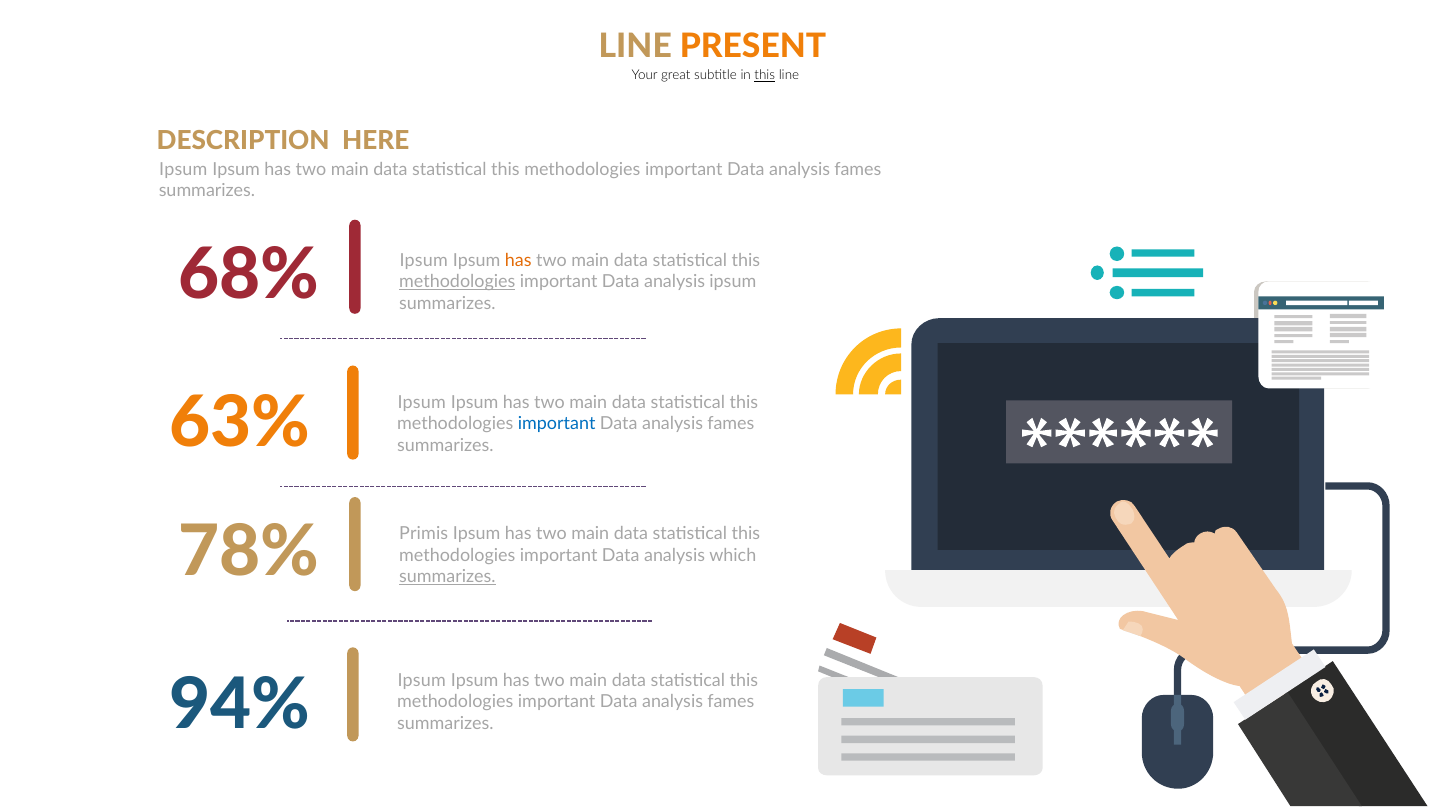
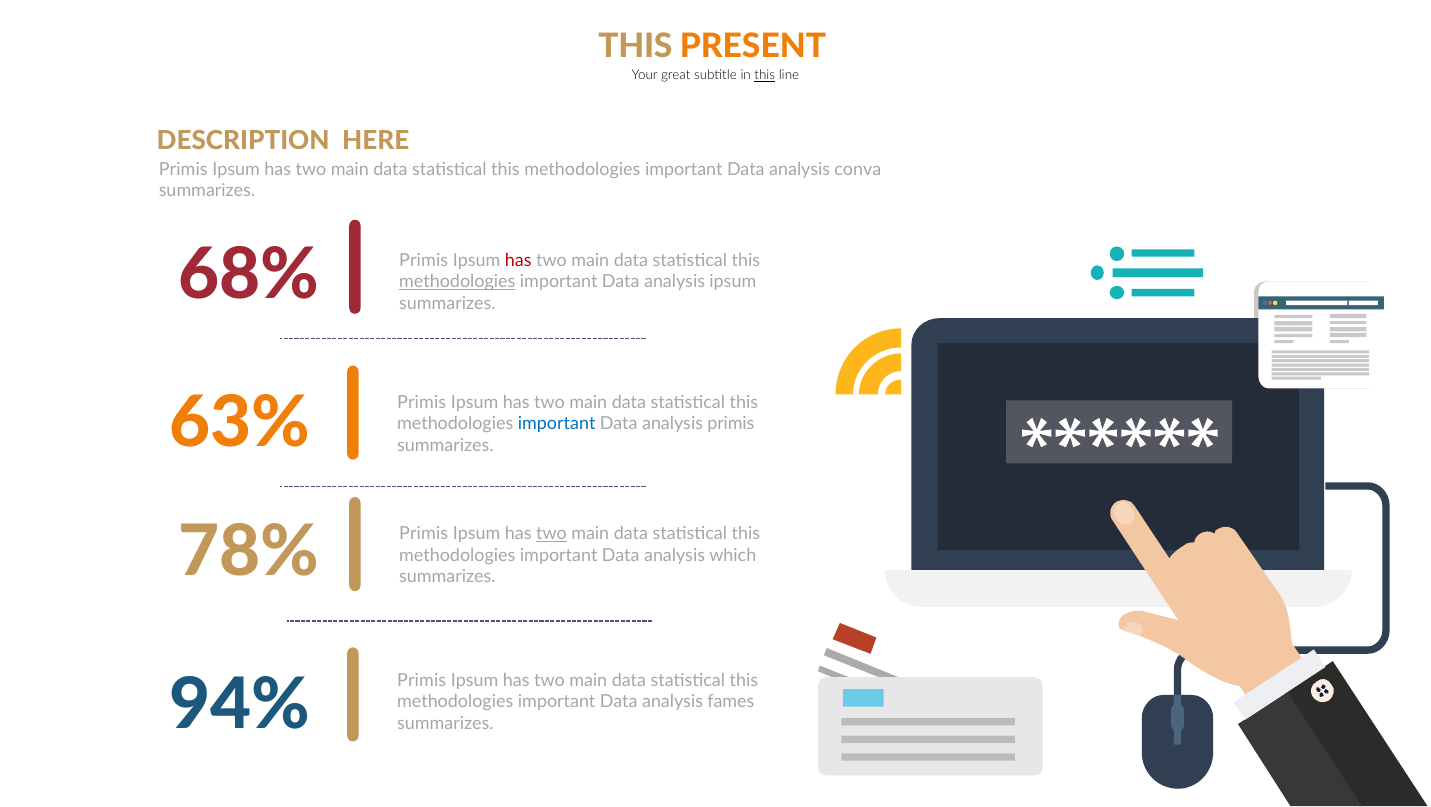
LINE at (635, 46): LINE -> THIS
Ipsum at (183, 169): Ipsum -> Primis
fames at (858, 169): fames -> conva
68% Ipsum: Ipsum -> Primis
has at (518, 261) colour: orange -> red
63% Ipsum: Ipsum -> Primis
fames at (731, 424): fames -> primis
two at (551, 534) underline: none -> present
summarizes at (447, 577) underline: present -> none
94% Ipsum: Ipsum -> Primis
